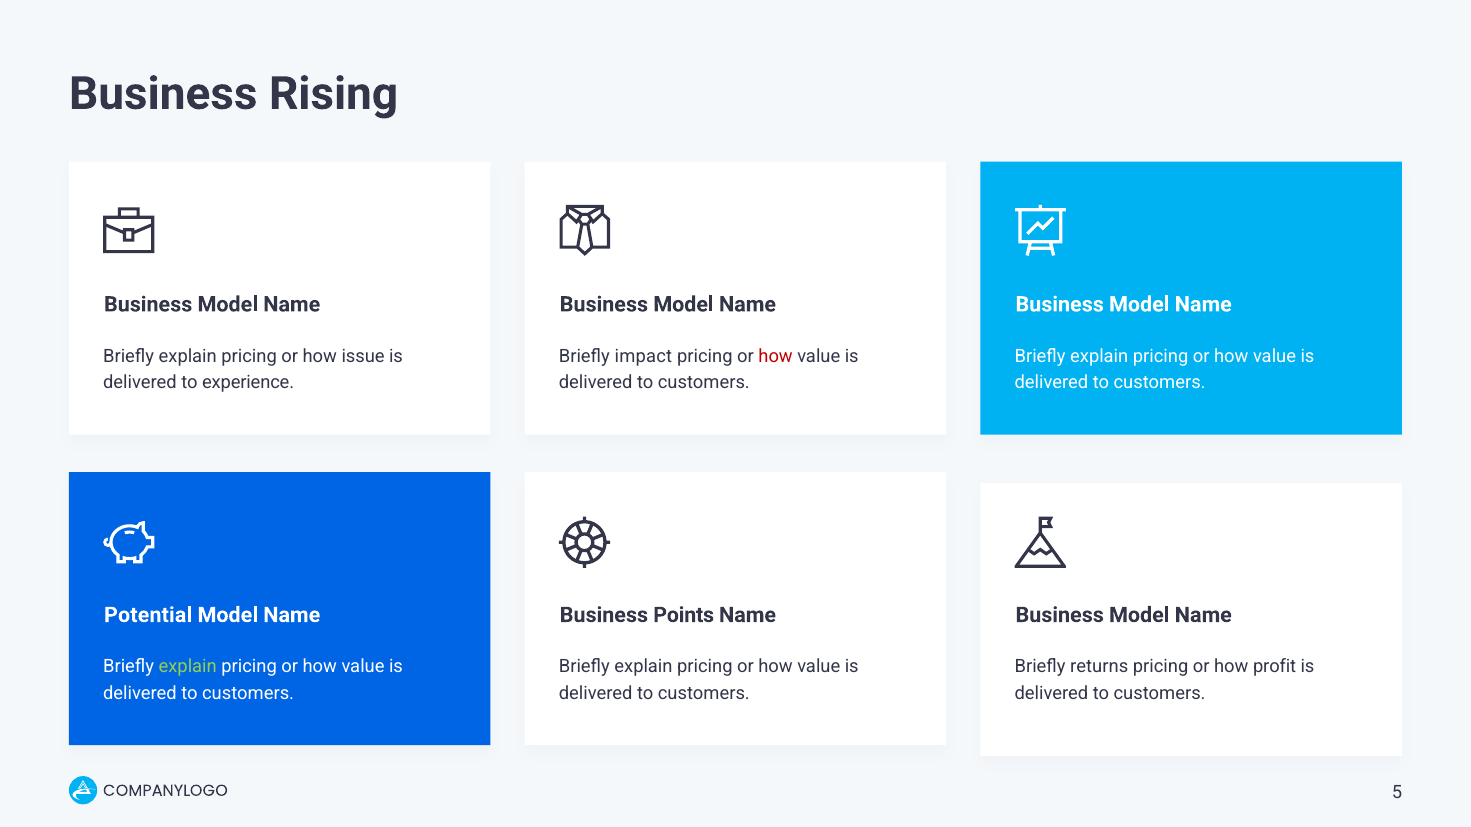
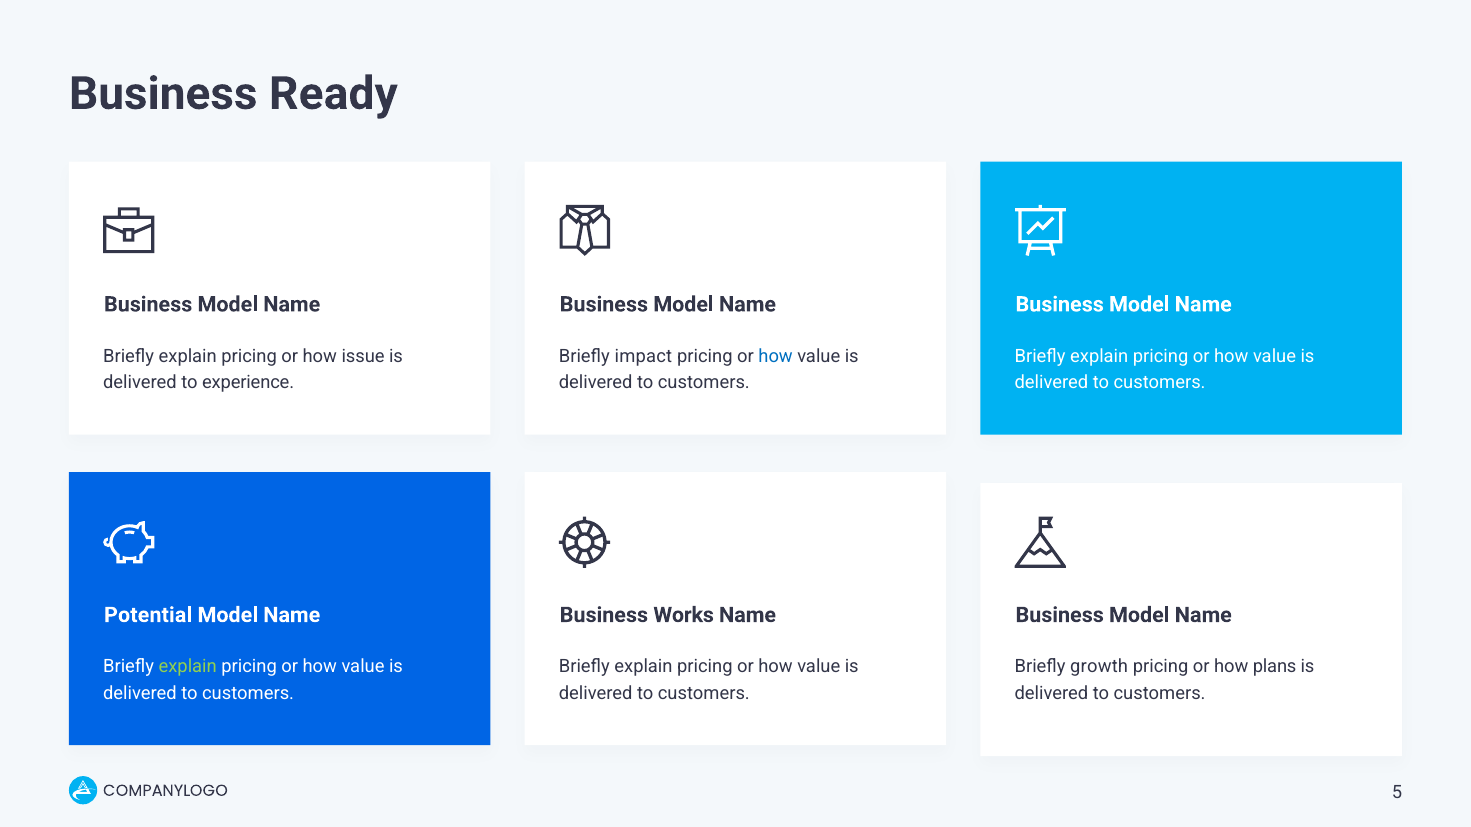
Rising: Rising -> Ready
how at (776, 356) colour: red -> blue
Points: Points -> Works
returns: returns -> growth
profit: profit -> plans
